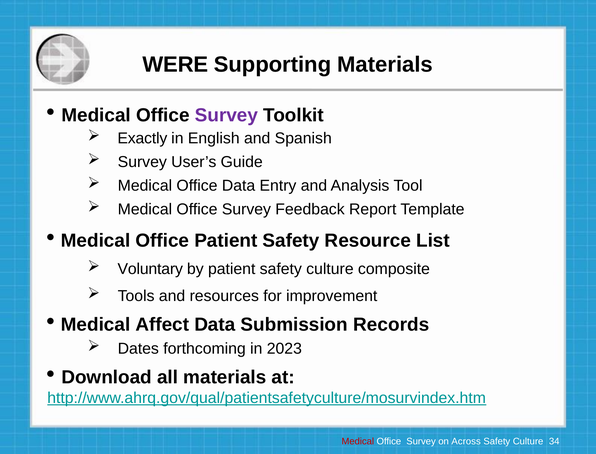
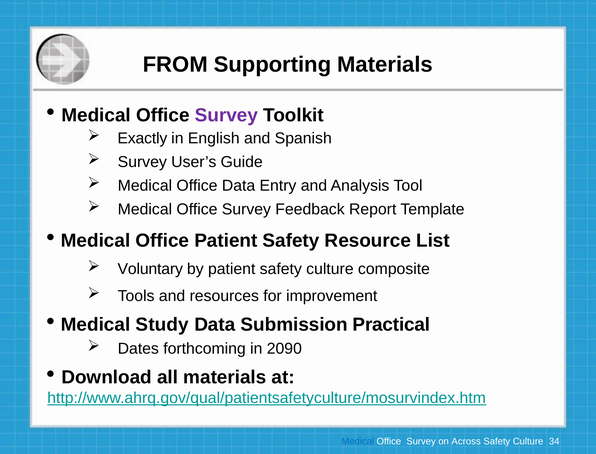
WERE: WERE -> FROM
Affect: Affect -> Study
Records: Records -> Practical
2023: 2023 -> 2090
Medical at (358, 441) colour: red -> blue
